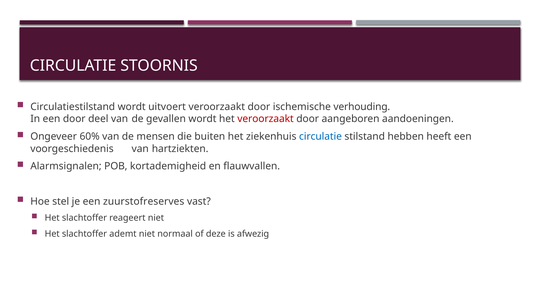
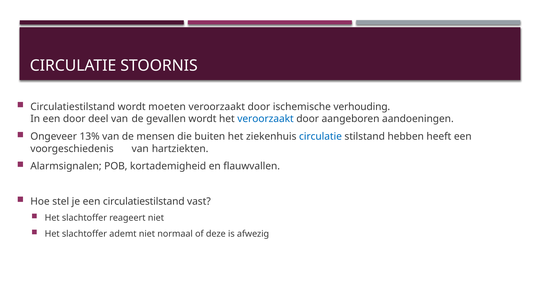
uitvoert: uitvoert -> moeten
veroorzaakt at (266, 119) colour: red -> blue
60%: 60% -> 13%
een zuurstofreserves: zuurstofreserves -> circulatiestilstand
